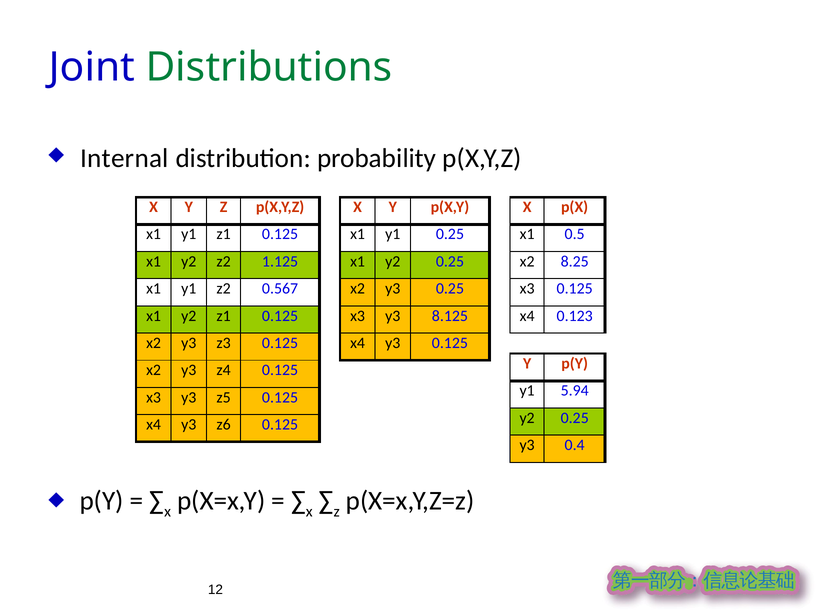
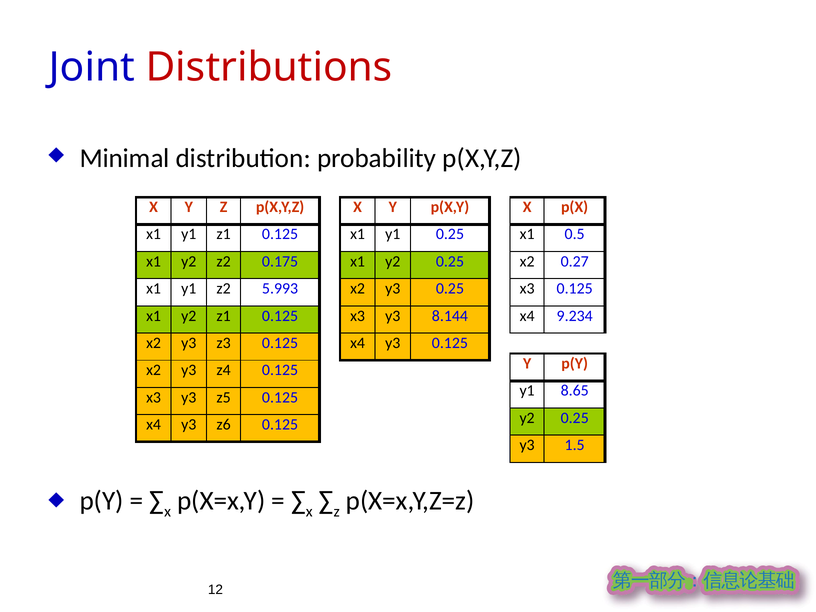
Distributions colour: green -> red
Internal: Internal -> Minimal
1.125: 1.125 -> 0.175
8.25: 8.25 -> 0.27
0.567: 0.567 -> 5.993
8.125: 8.125 -> 8.144
0.123: 0.123 -> 9.234
5.94: 5.94 -> 8.65
0.4: 0.4 -> 1.5
